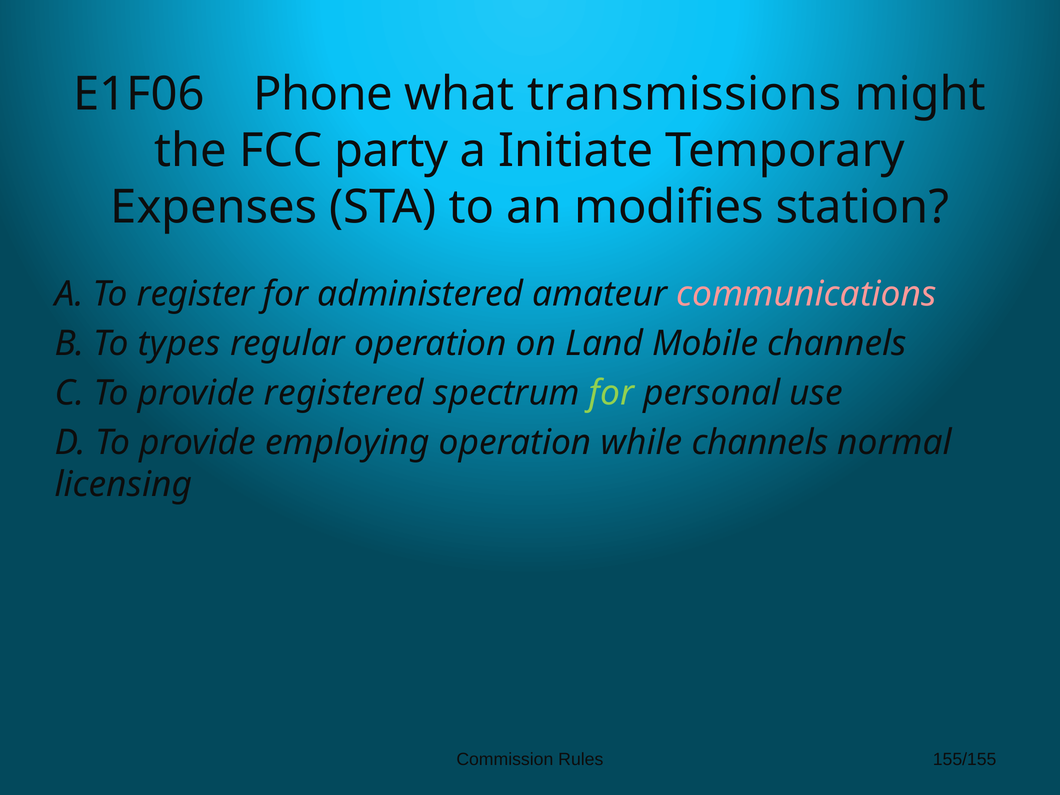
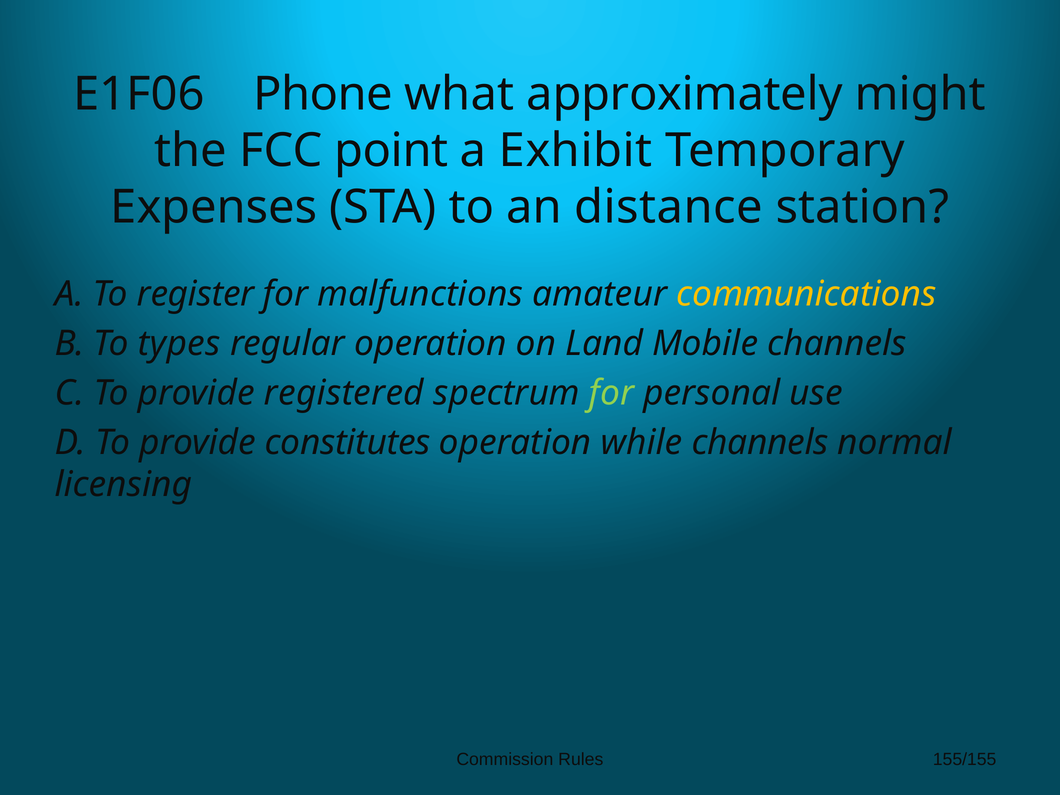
transmissions: transmissions -> approximately
party: party -> point
Initiate: Initiate -> Exhibit
modifies: modifies -> distance
administered: administered -> malfunctions
communications colour: pink -> yellow
employing: employing -> constitutes
